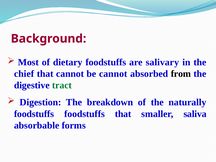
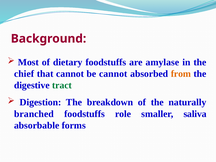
salivary: salivary -> amylase
from colour: black -> orange
foodstuffs at (34, 114): foodstuffs -> branched
foodstuffs that: that -> role
